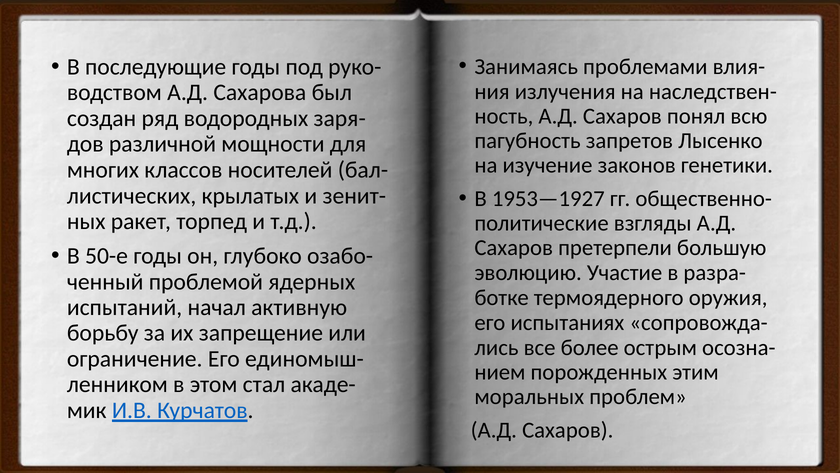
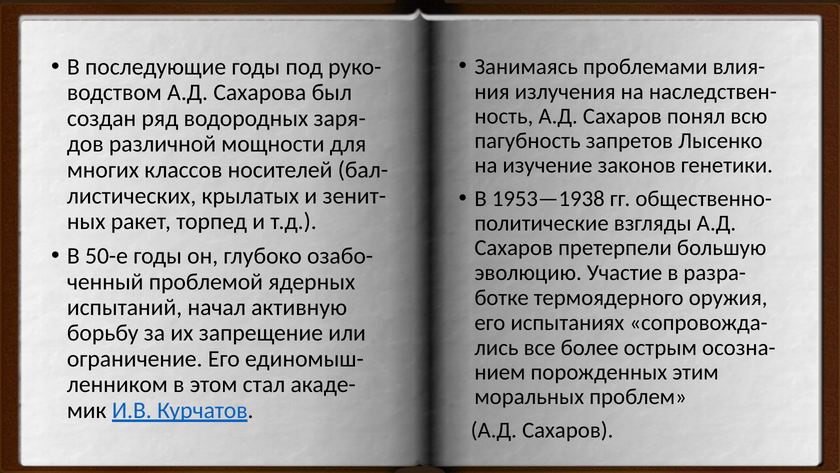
1953—1927: 1953—1927 -> 1953—1938
